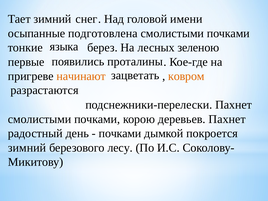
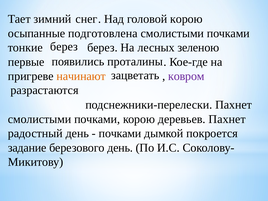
головой имени: имени -> корою
языка at (64, 47): языка -> берез
ковром colour: orange -> purple
зимний at (27, 148): зимний -> задание
березового лесу: лесу -> день
